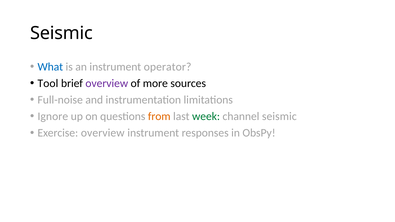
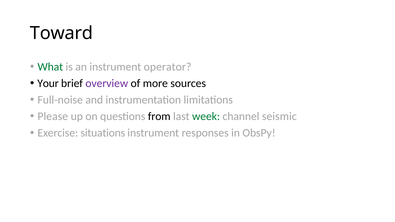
Seismic at (61, 33): Seismic -> Toward
What colour: blue -> green
Tool: Tool -> Your
Ignore: Ignore -> Please
from colour: orange -> black
Exercise overview: overview -> situations
